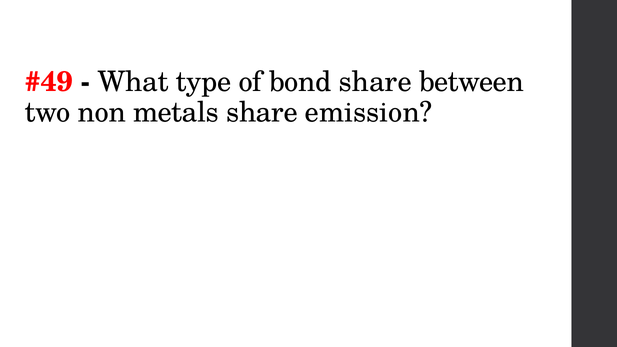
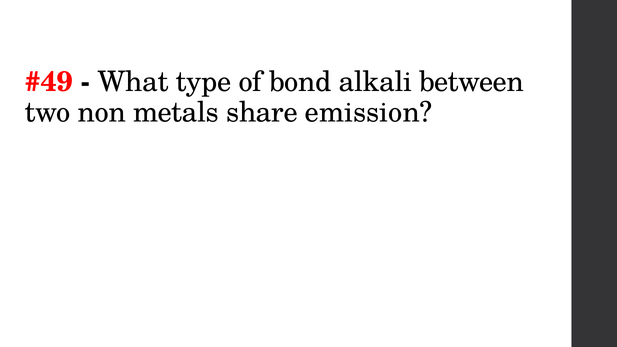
bond share: share -> alkali
